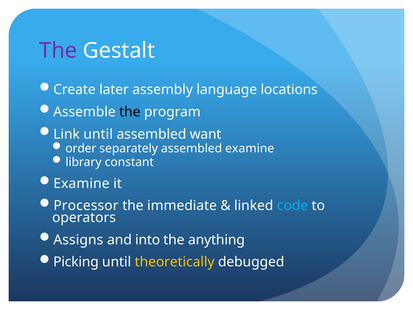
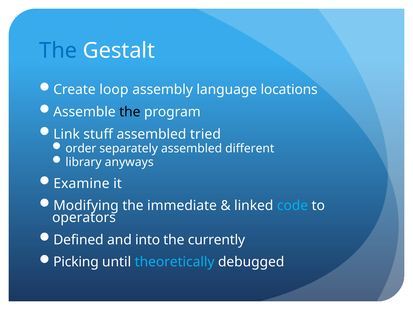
The at (58, 51) colour: purple -> blue
later: later -> loop
Link until: until -> stuff
want: want -> tried
assembled examine: examine -> different
constant: constant -> anyways
Processor: Processor -> Modifying
Assigns: Assigns -> Defined
anything: anything -> currently
theoretically colour: yellow -> light blue
